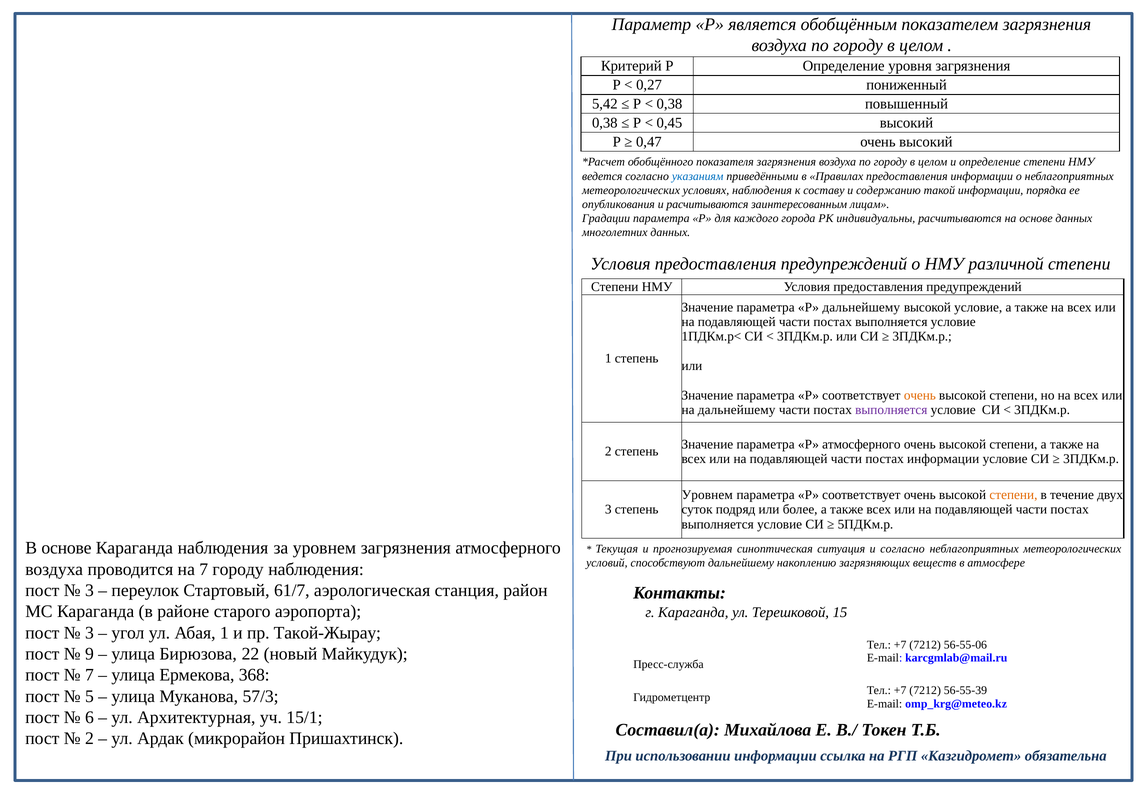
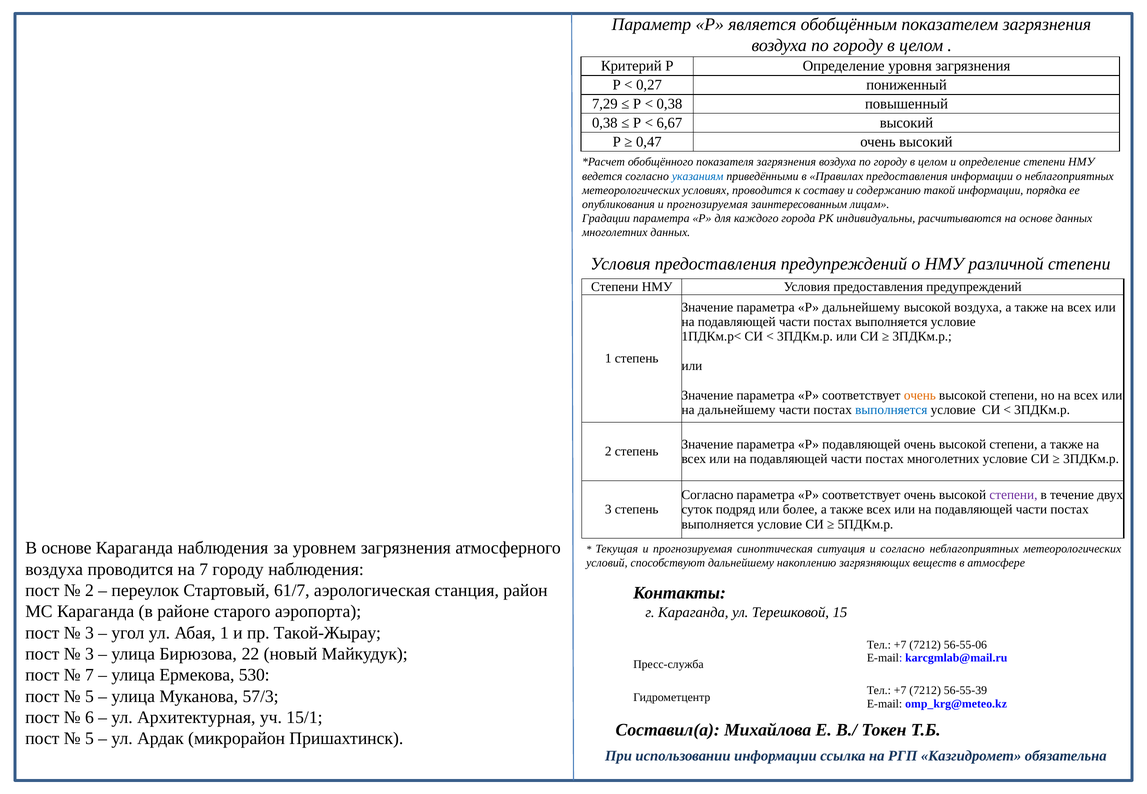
5,42: 5,42 -> 7,29
0,45: 0,45 -> 6,67
условиях наблюдения: наблюдения -> проводится
опубликования и расчитываются: расчитываются -> прогнозируемая
высокой условие: условие -> воздуха
выполняется at (891, 410) colour: purple -> blue
Р атмосферного: атмосферного -> подавляющей
постах информации: информации -> многолетних
Уровнем at (707, 495): Уровнем -> Согласно
степени at (1013, 495) colour: orange -> purple
3 at (89, 591): 3 -> 2
9 at (89, 654): 9 -> 3
368: 368 -> 530
2 at (89, 739): 2 -> 5
